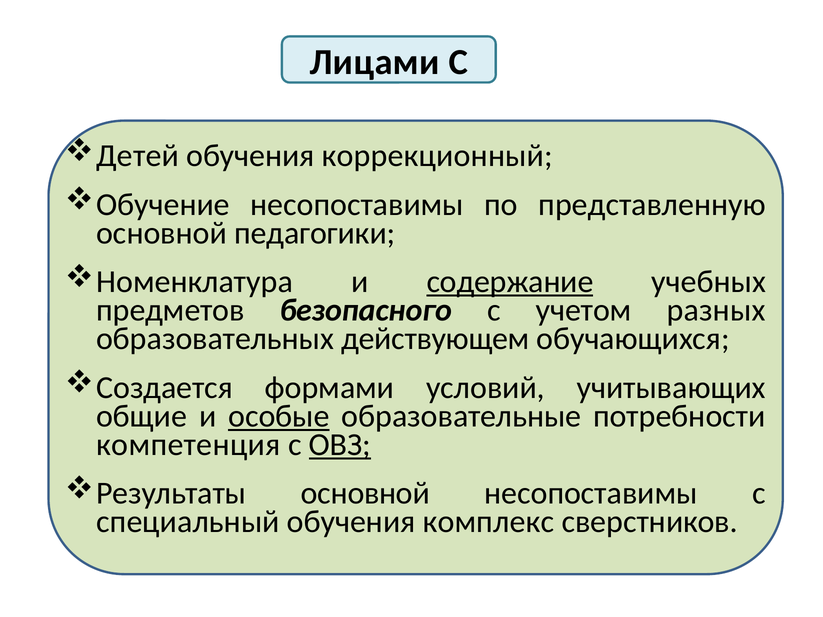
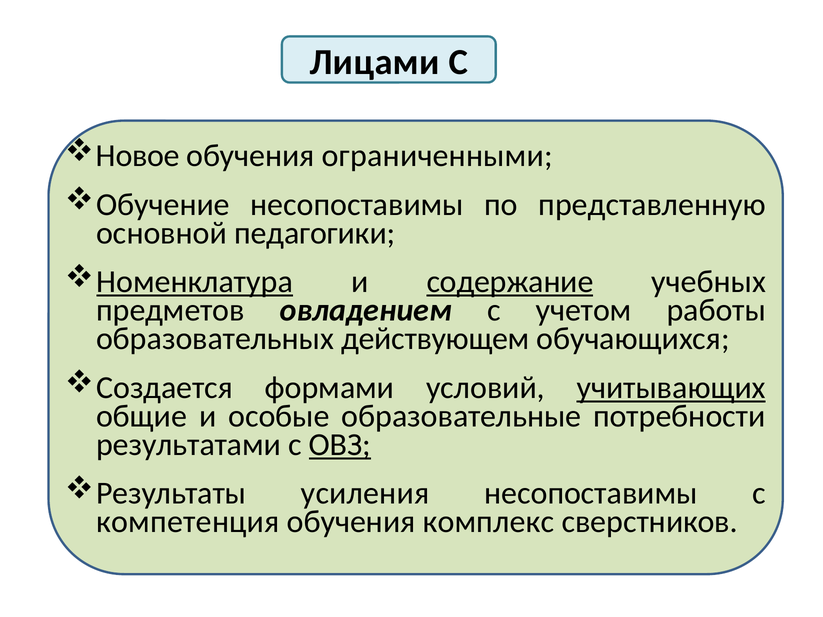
Детей: Детей -> Новое
коррекционный: коррекционный -> ограниченными
Номенклатура underline: none -> present
безопасного: безопасного -> овладением
разных: разных -> работы
учитывающих underline: none -> present
особые underline: present -> none
компетенция: компетенция -> результатами
Результаты основной: основной -> усиления
специальный: специальный -> компетенция
